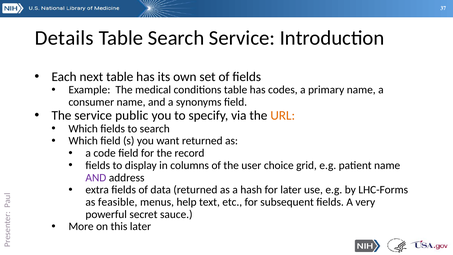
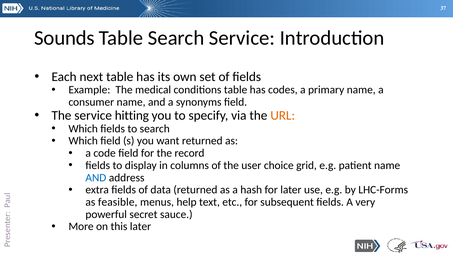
Details: Details -> Sounds
public: public -> hitting
AND at (96, 177) colour: purple -> blue
